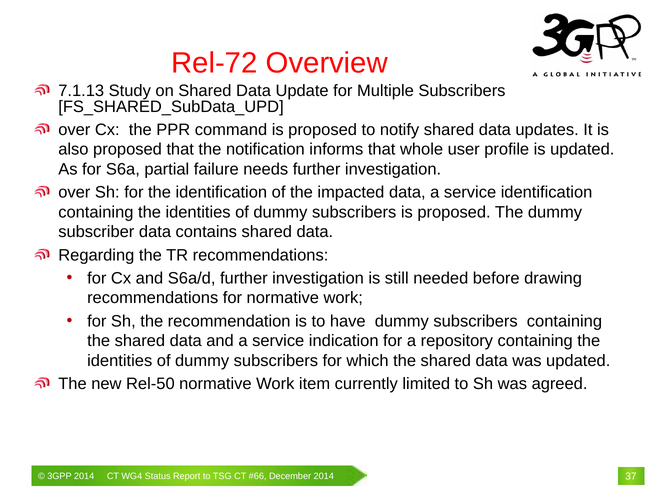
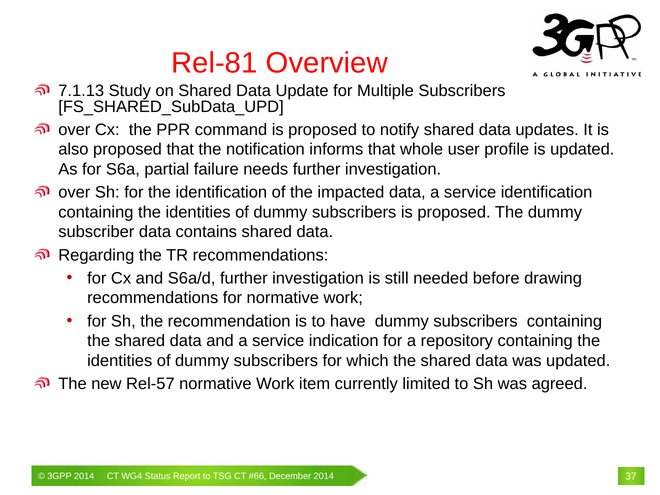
Rel-72: Rel-72 -> Rel-81
Rel-50: Rel-50 -> Rel-57
